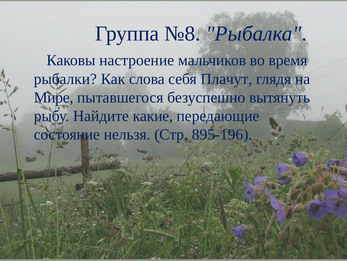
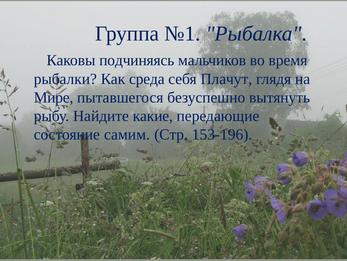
№8: №8 -> №1
настроение: настроение -> подчиняясь
слова: слова -> среда
нельзя: нельзя -> самим
895-196: 895-196 -> 153-196
